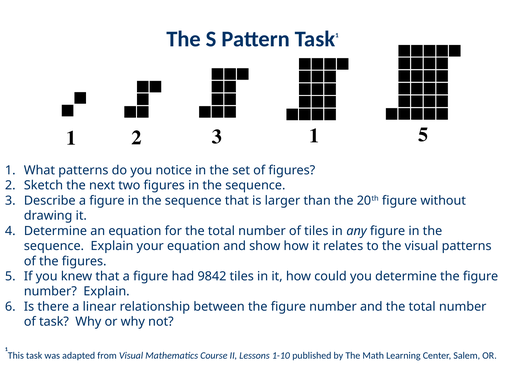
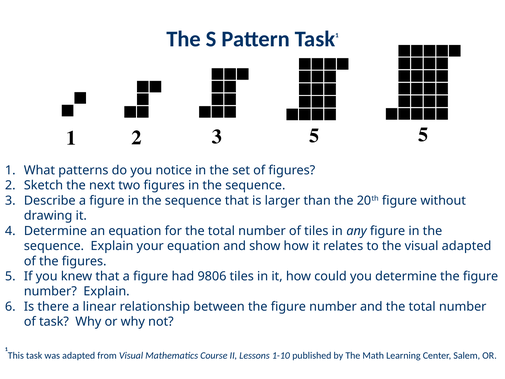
3 1: 1 -> 5
visual patterns: patterns -> adapted
9842: 9842 -> 9806
